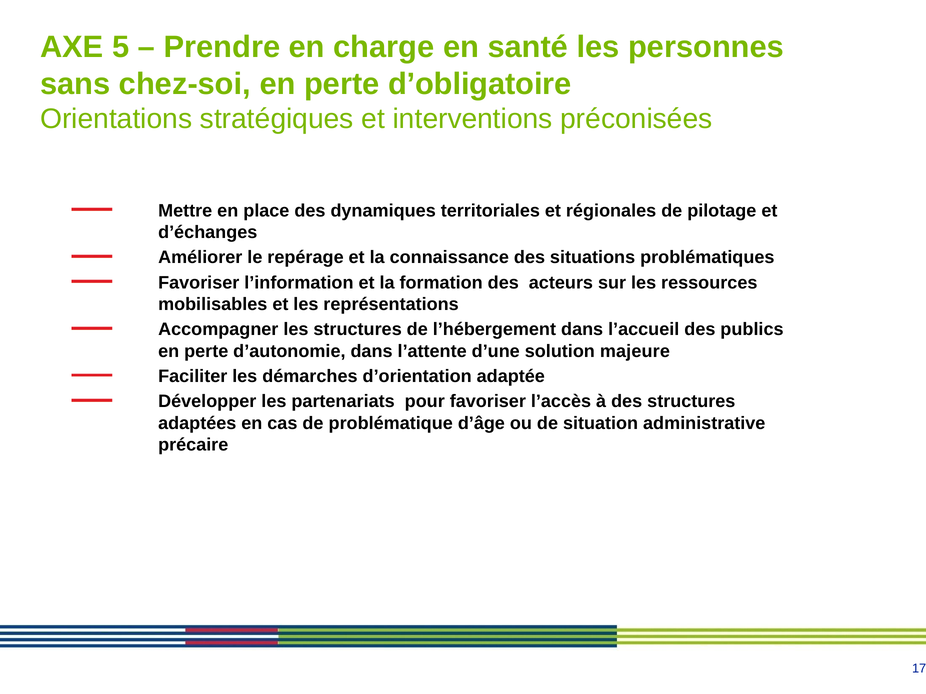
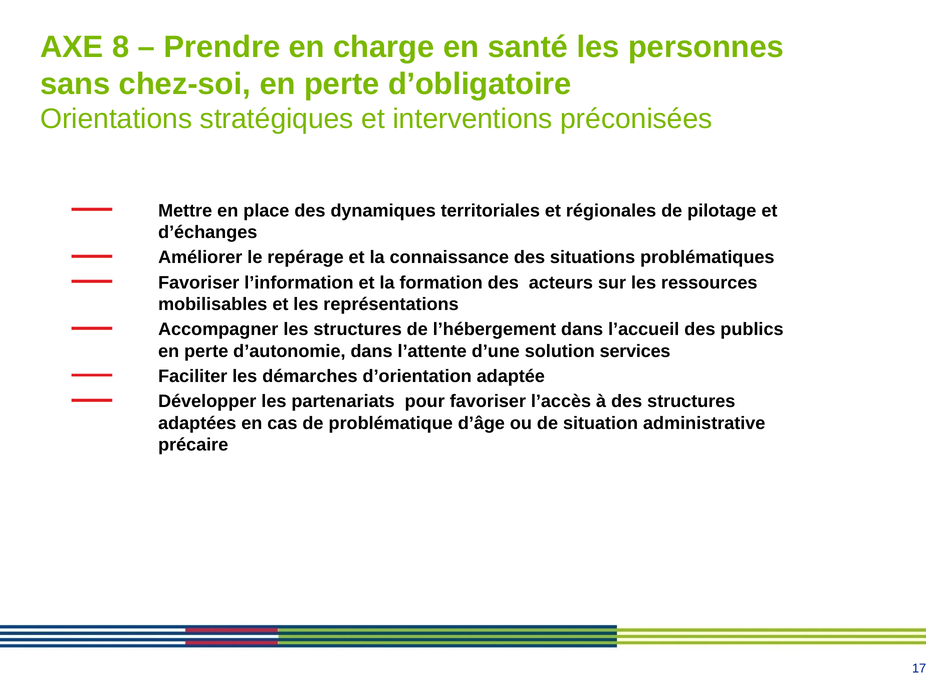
5: 5 -> 8
majeure: majeure -> services
